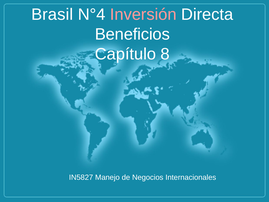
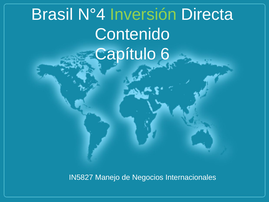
Inversión colour: pink -> light green
Beneficios: Beneficios -> Contenido
8: 8 -> 6
